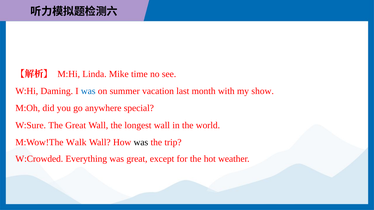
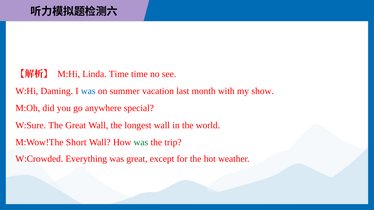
Linda Mike: Mike -> Time
Walk: Walk -> Short
was at (141, 143) colour: black -> green
